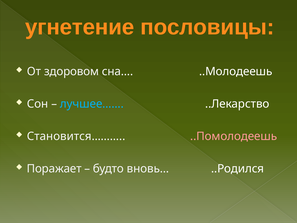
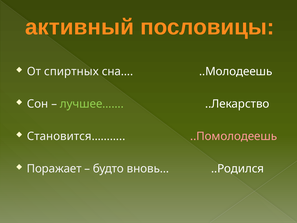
угнетение: угнетение -> активный
здоровом: здоровом -> спиртных
лучшее…… colour: light blue -> light green
